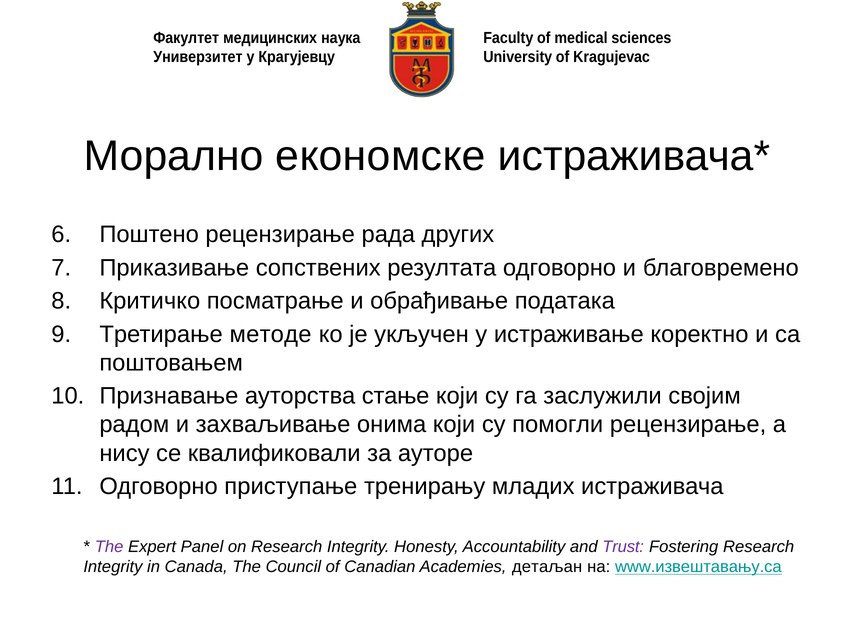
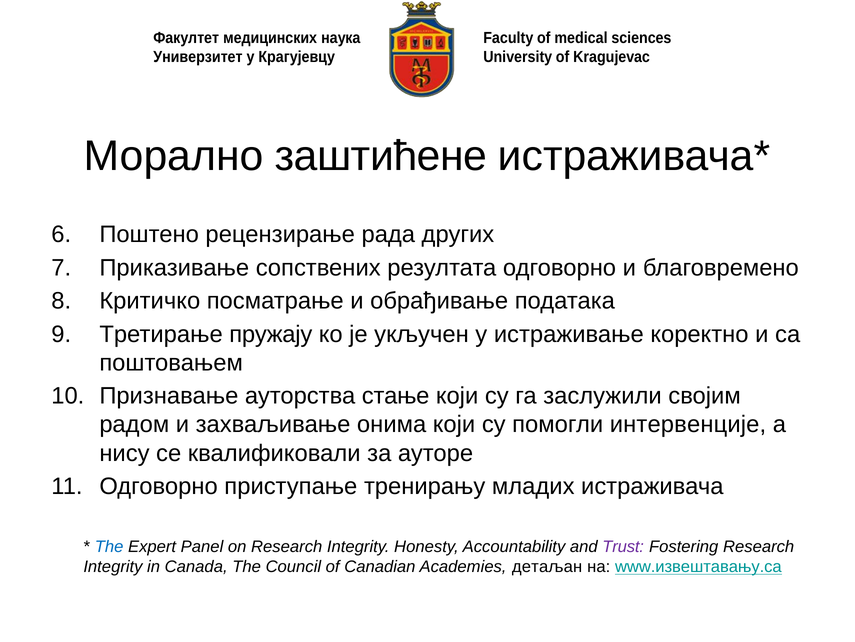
економске: економске -> заштићене
методе: методе -> пружају
помогли рецензирање: рецензирање -> интервенције
The at (109, 546) colour: purple -> blue
